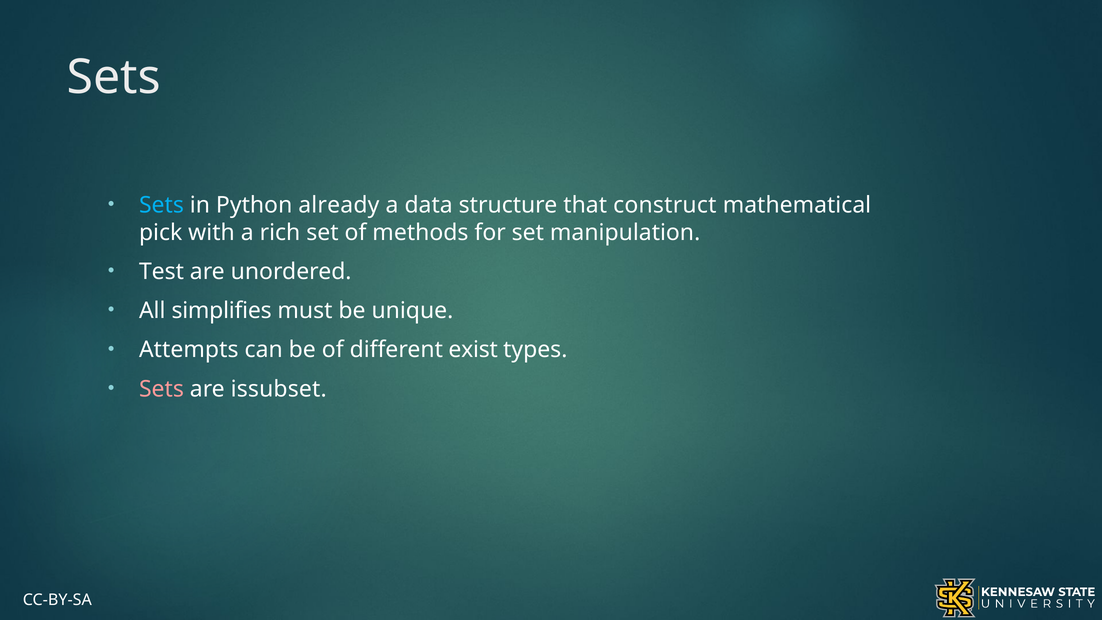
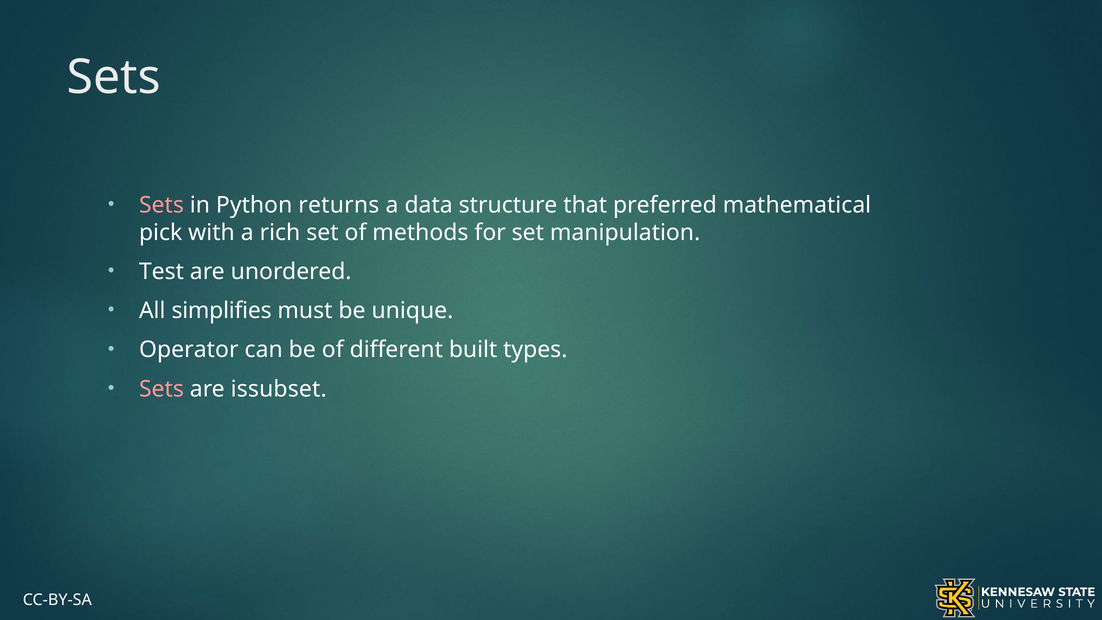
Sets at (161, 205) colour: light blue -> pink
already: already -> returns
construct: construct -> preferred
Attempts: Attempts -> Operator
exist: exist -> built
